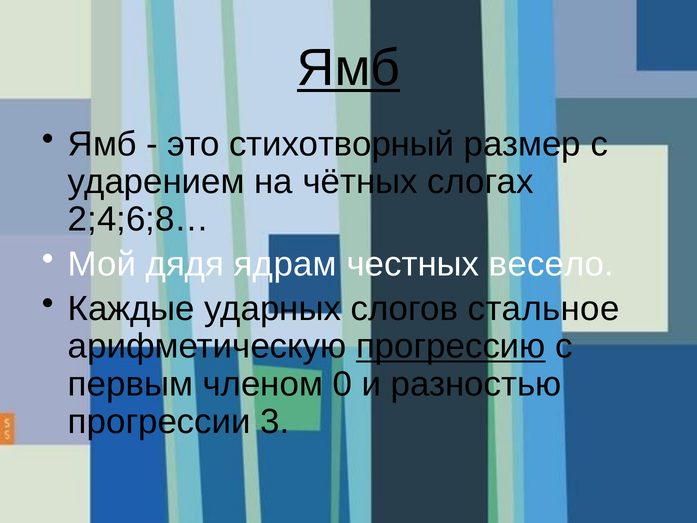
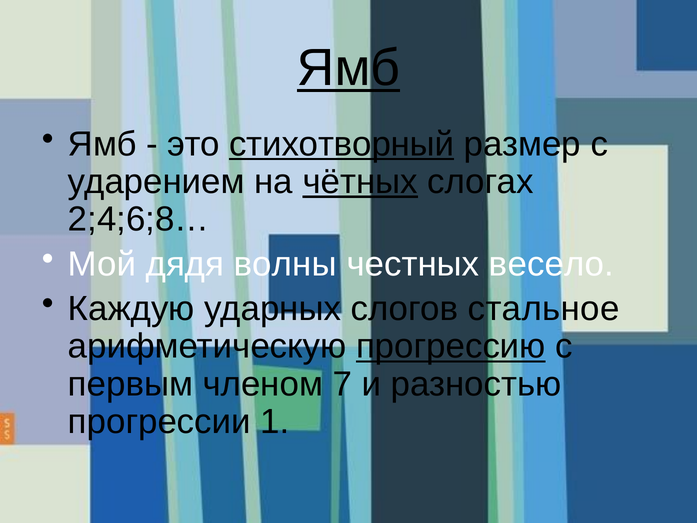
стихотворный underline: none -> present
чётных underline: none -> present
ядрам: ядрам -> волны
Каждые: Каждые -> Каждую
0: 0 -> 7
3: 3 -> 1
